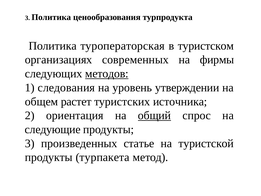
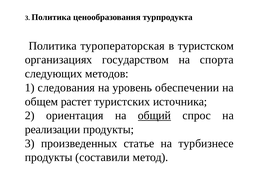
современных: современных -> государством
фирмы: фирмы -> спорта
методов underline: present -> none
утверждении: утверждении -> обеспечении
следующие: следующие -> реализации
туристской: туристской -> турбизнесе
турпакета: турпакета -> составили
